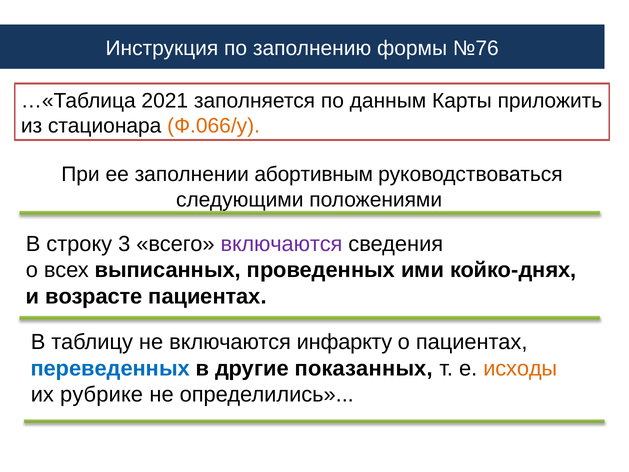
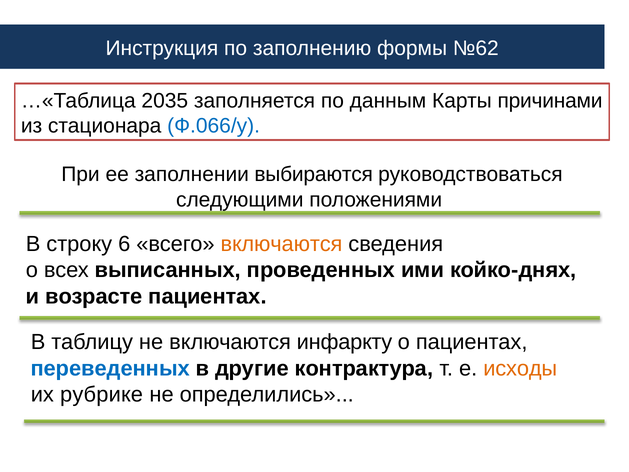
№76: №76 -> №62
2021: 2021 -> 2035
приложить: приложить -> причинами
Ф.066/у colour: orange -> blue
абортивным: абортивным -> выбираются
3: 3 -> 6
включаются at (281, 244) colour: purple -> orange
показанных: показанных -> контрактура
